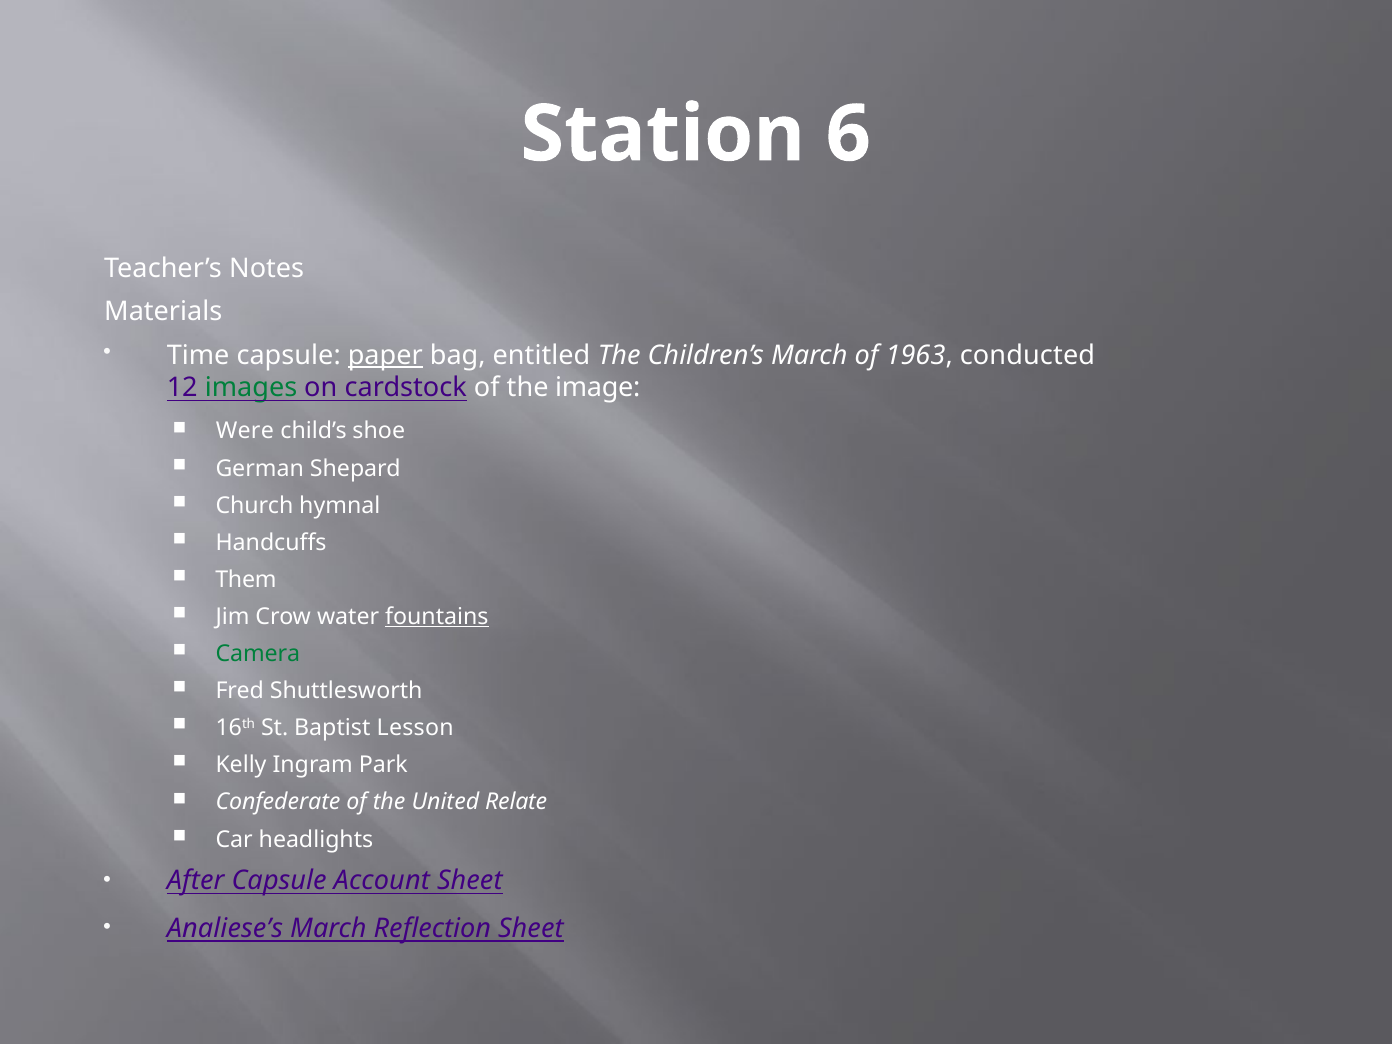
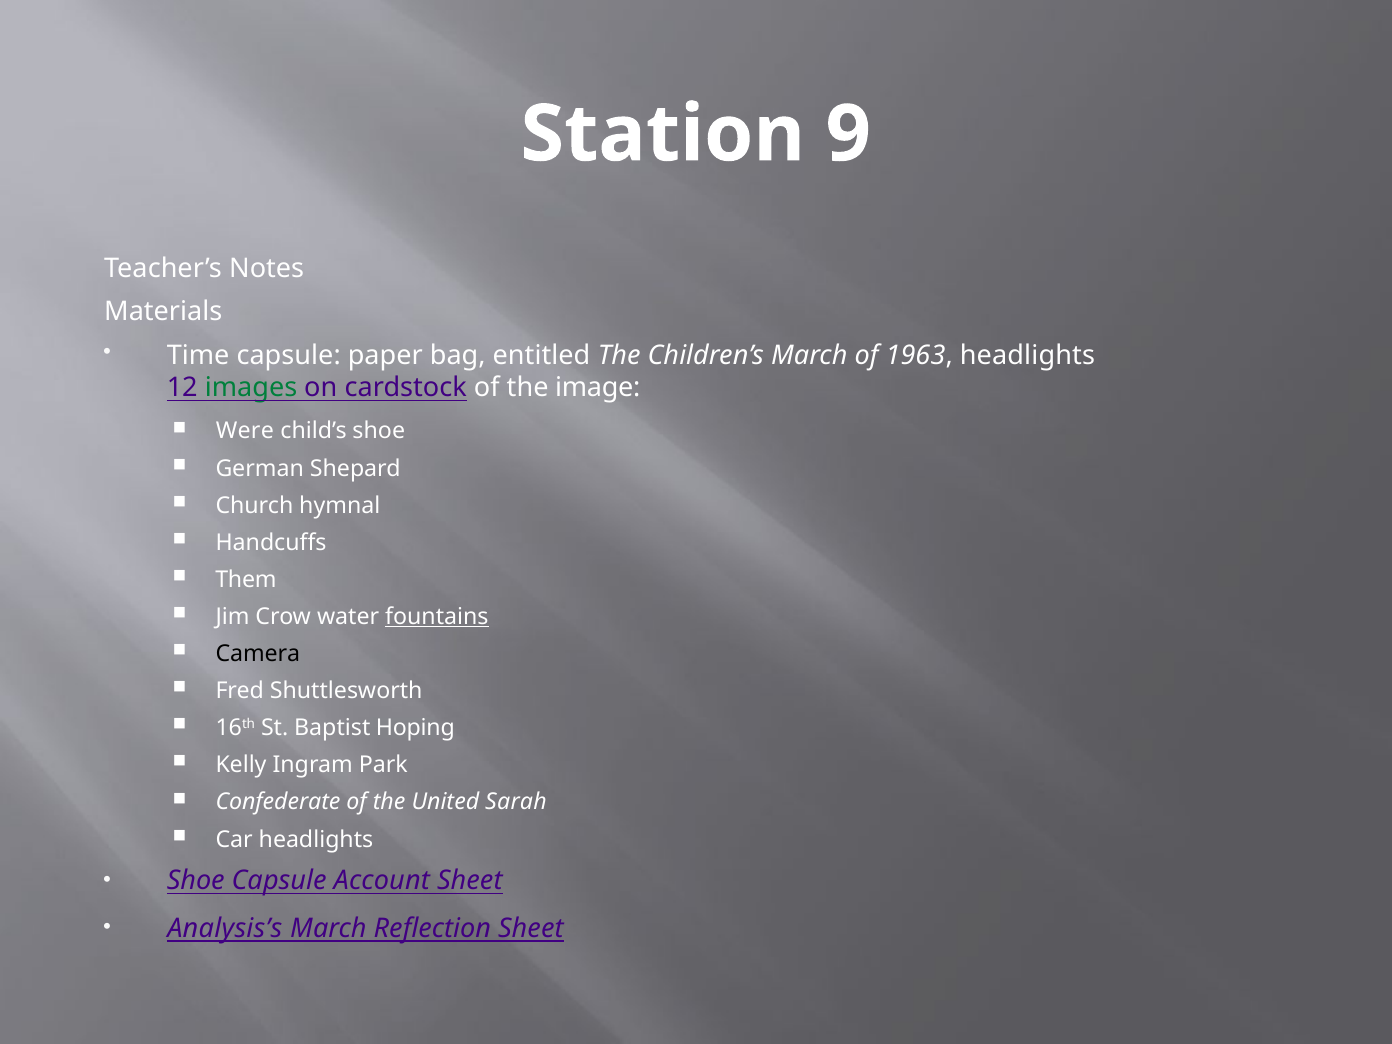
6: 6 -> 9
paper underline: present -> none
1963 conducted: conducted -> headlights
Camera colour: green -> black
Lesson: Lesson -> Hoping
Relate: Relate -> Sarah
After at (196, 881): After -> Shoe
Analiese’s: Analiese’s -> Analysis’s
